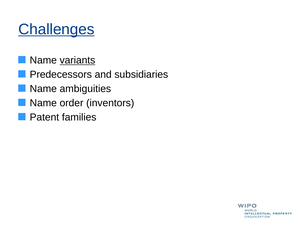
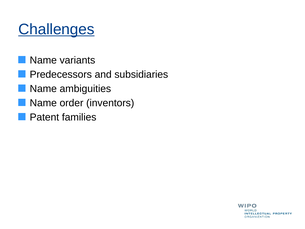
variants underline: present -> none
